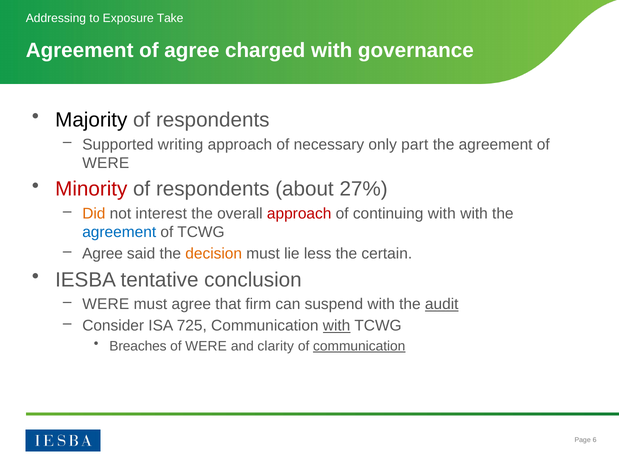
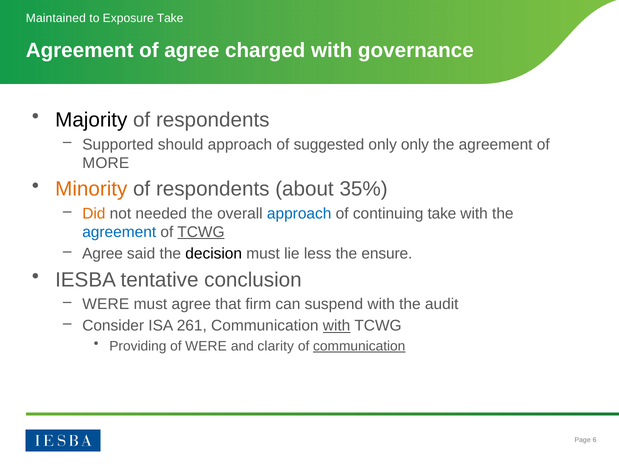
Addressing: Addressing -> Maintained
writing: writing -> should
necessary: necessary -> suggested
only part: part -> only
WERE at (106, 163): WERE -> MORE
Minority colour: red -> orange
27%: 27% -> 35%
interest: interest -> needed
approach at (299, 214) colour: red -> blue
continuing with: with -> take
TCWG at (201, 232) underline: none -> present
decision colour: orange -> black
certain: certain -> ensure
audit underline: present -> none
725: 725 -> 261
Breaches: Breaches -> Providing
